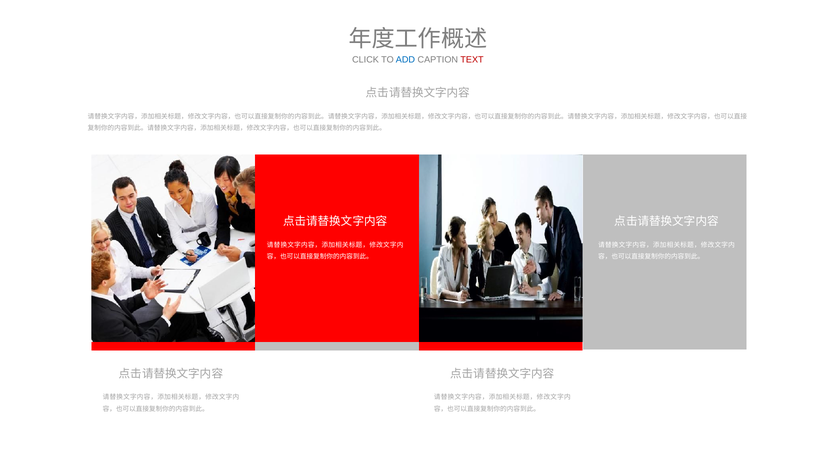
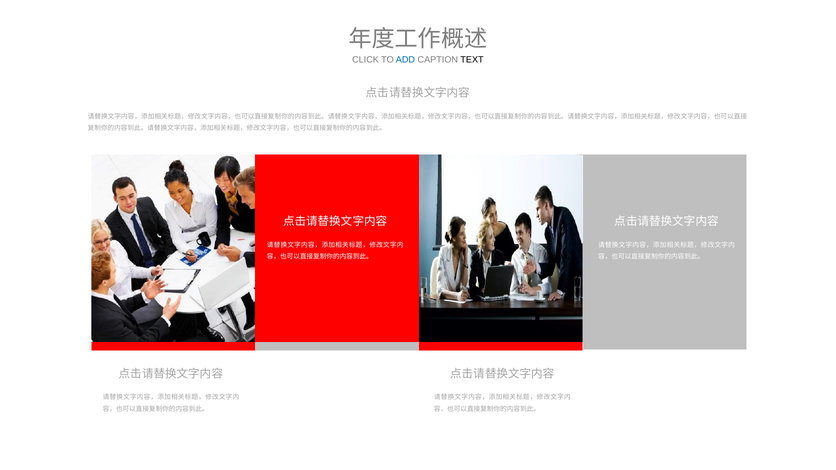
TEXT colour: red -> black
